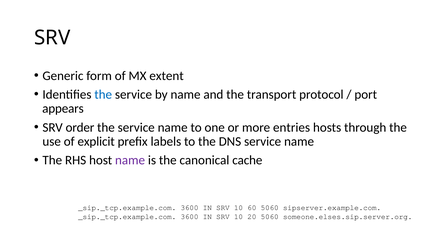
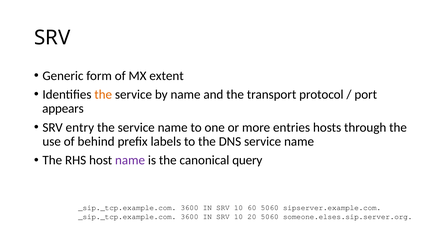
the at (103, 94) colour: blue -> orange
order: order -> entry
explicit: explicit -> behind
cache: cache -> query
